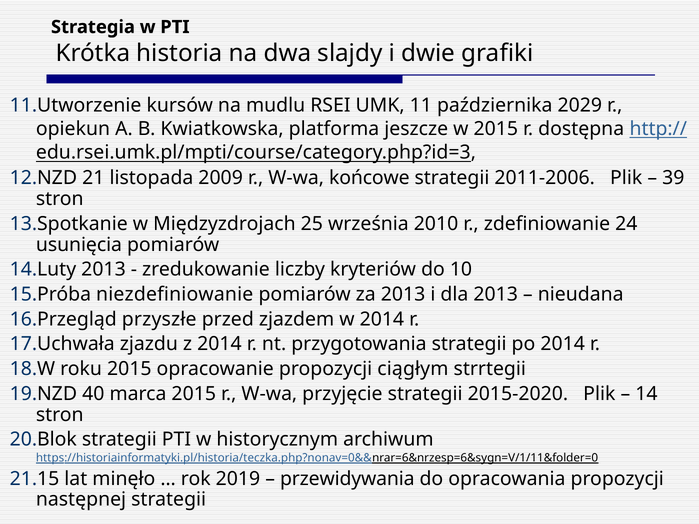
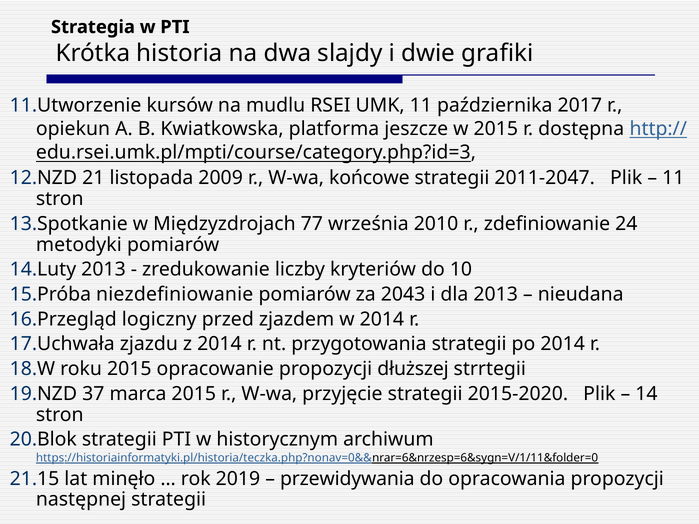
2029: 2029 -> 2017
2011-2006: 2011-2006 -> 2011-2047
39 at (673, 178): 39 -> 11
25: 25 -> 77
usunięcia: usunięcia -> metodyki
za 2013: 2013 -> 2043
przyszłe: przyszłe -> logiczny
ciągłym: ciągłym -> dłuższej
40: 40 -> 37
